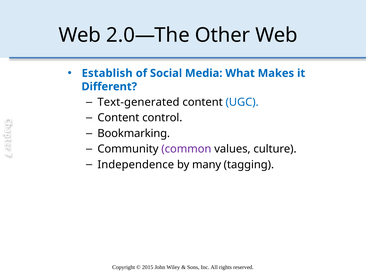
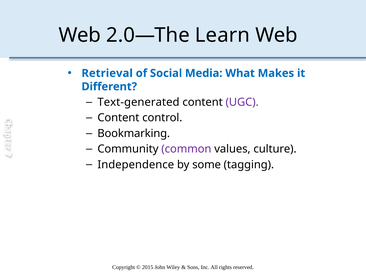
Other: Other -> Learn
Establish: Establish -> Retrieval
UGC colour: blue -> purple
many: many -> some
